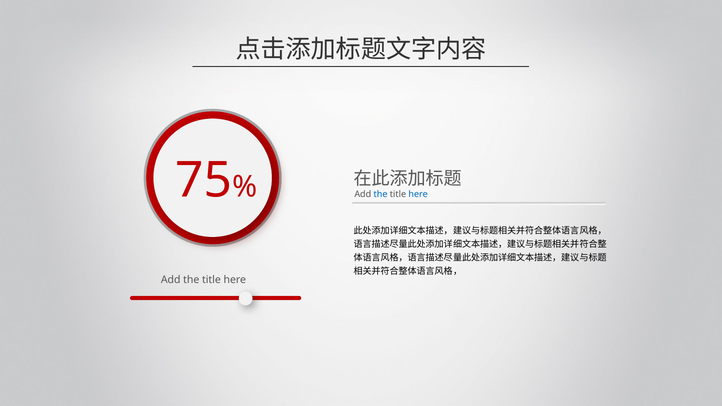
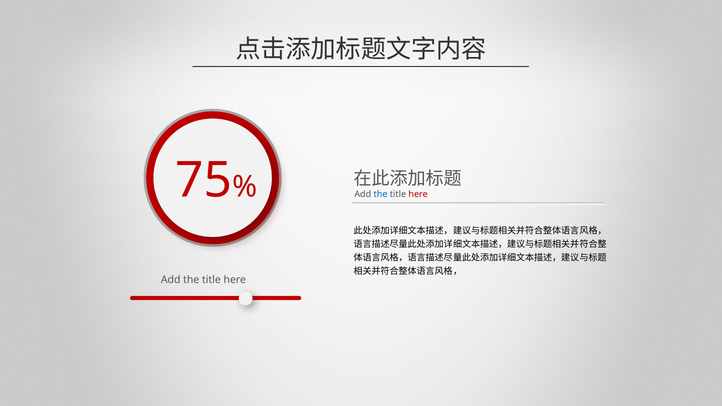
here at (418, 194) colour: blue -> red
